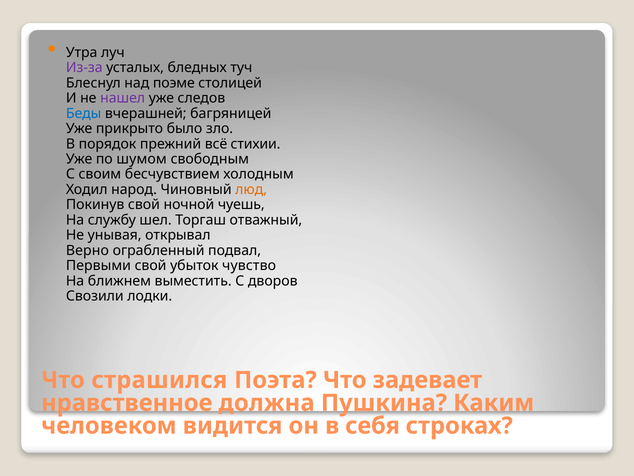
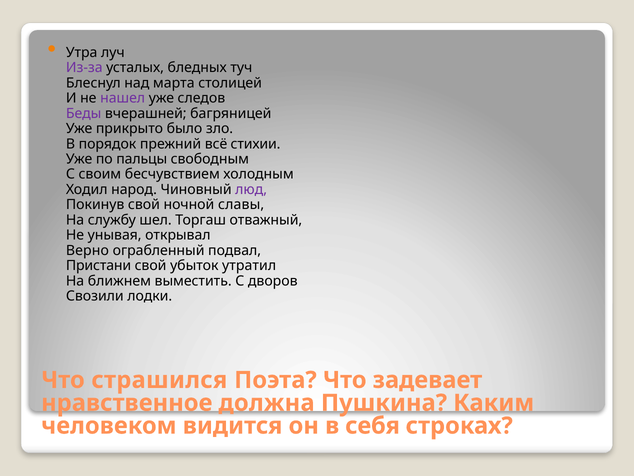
поэме: поэме -> марта
Беды colour: blue -> purple
шумом: шумом -> пальцы
люд colour: orange -> purple
чуешь: чуешь -> славы
Первыми: Первыми -> Пристани
чувство: чувство -> утратил
